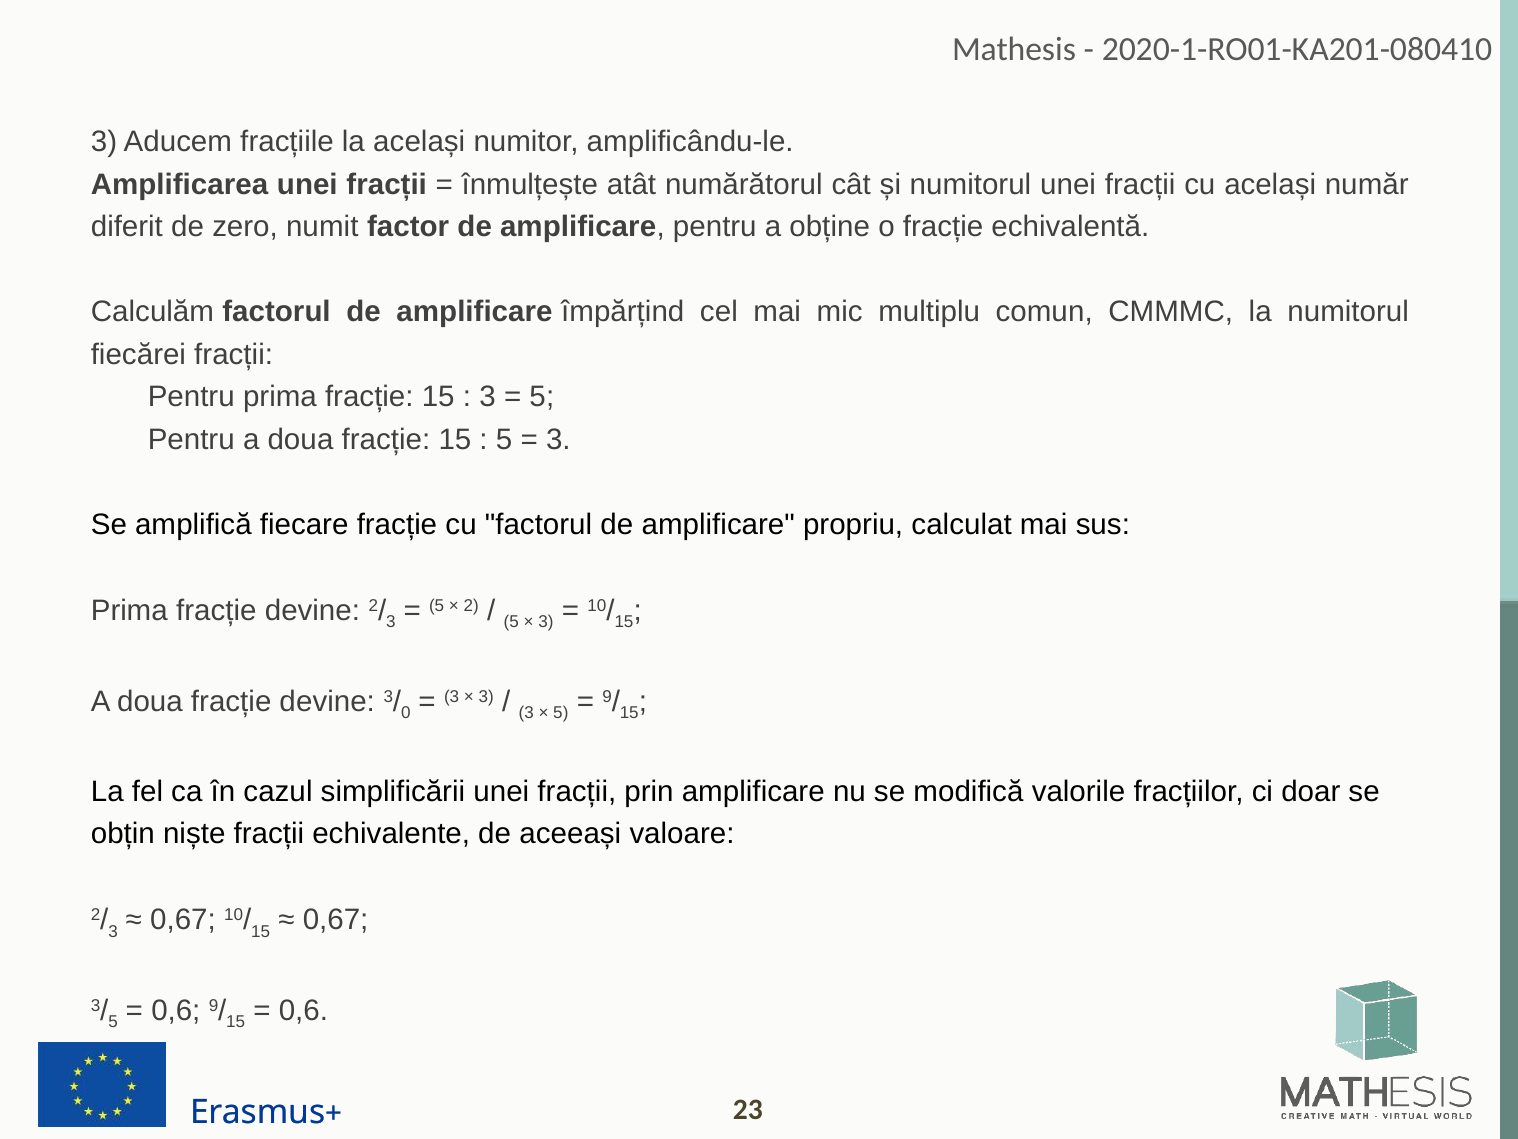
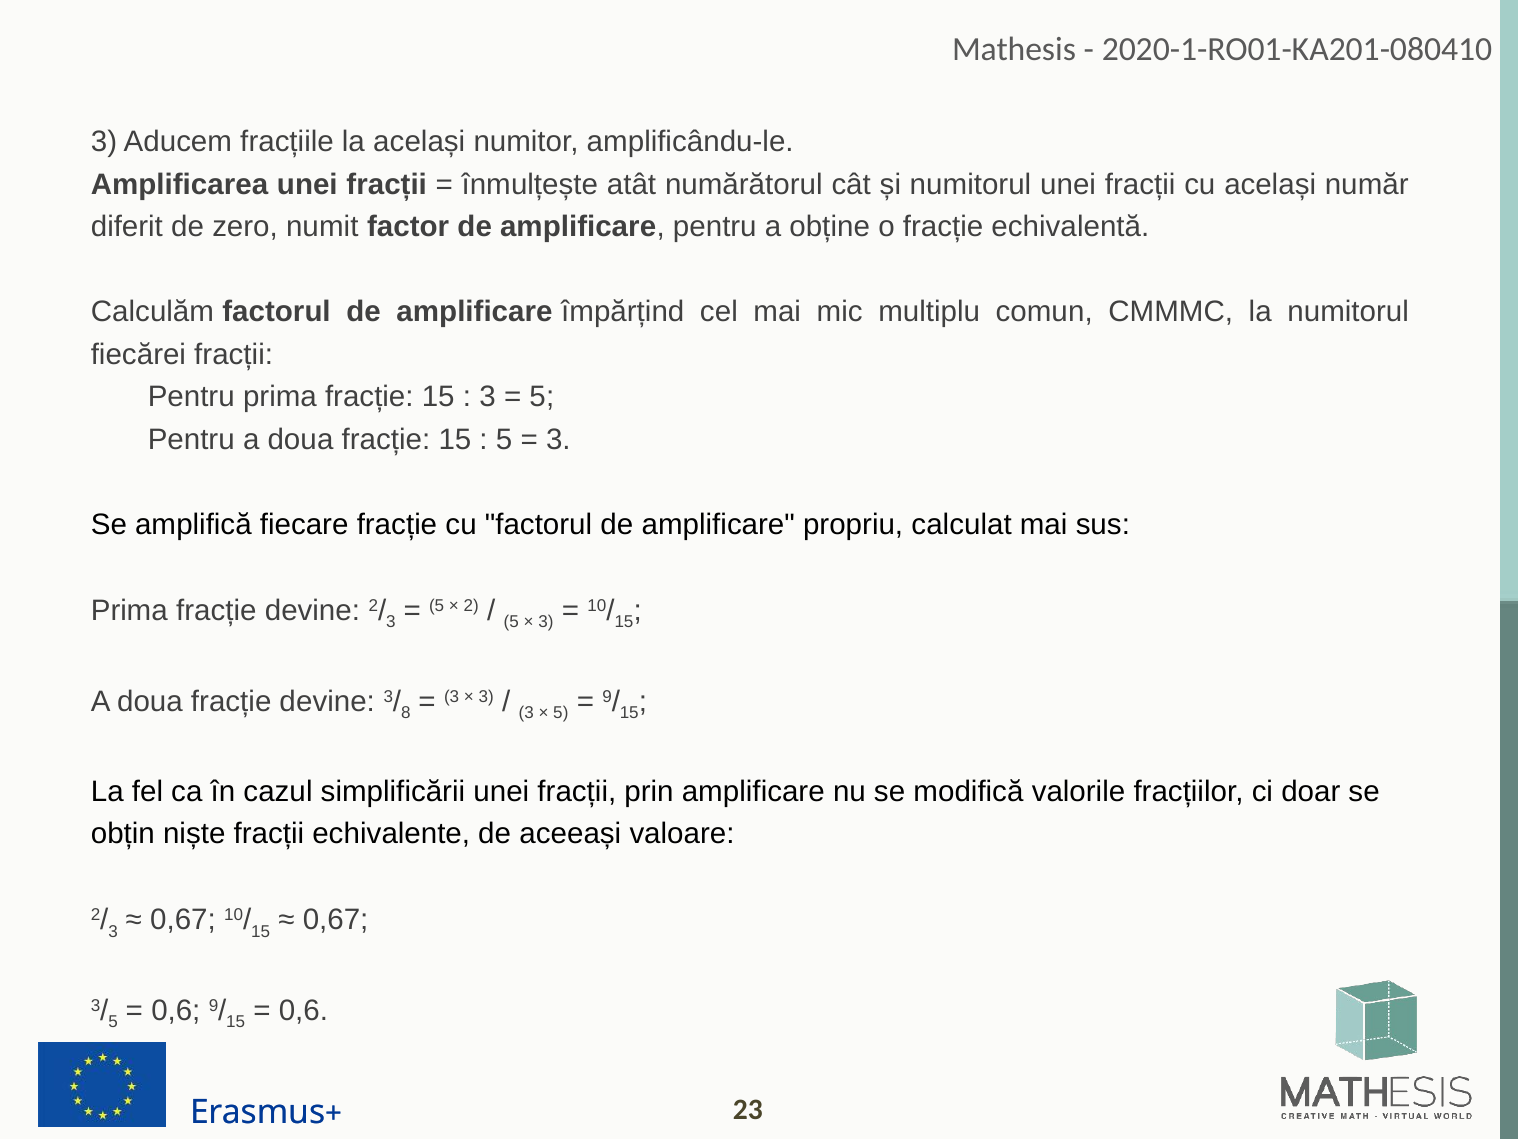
0: 0 -> 8
